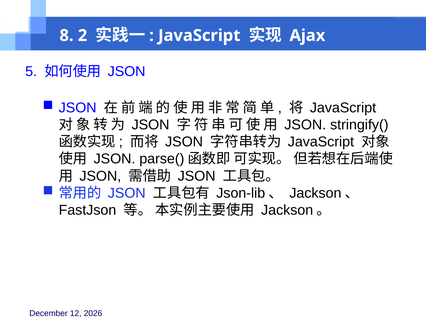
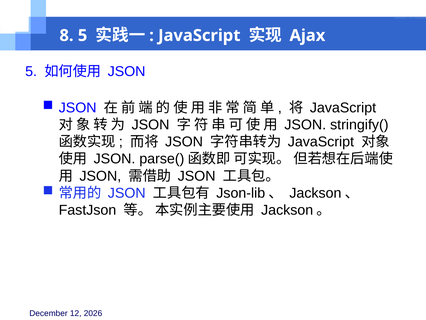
8 2: 2 -> 5
